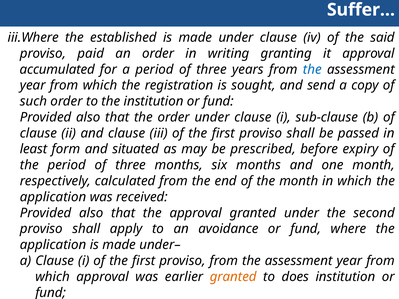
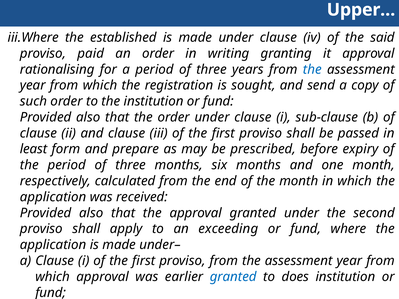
Suffer…: Suffer… -> Upper…
accumulated: accumulated -> rationalising
situated: situated -> prepare
avoidance: avoidance -> exceeding
granted at (233, 277) colour: orange -> blue
